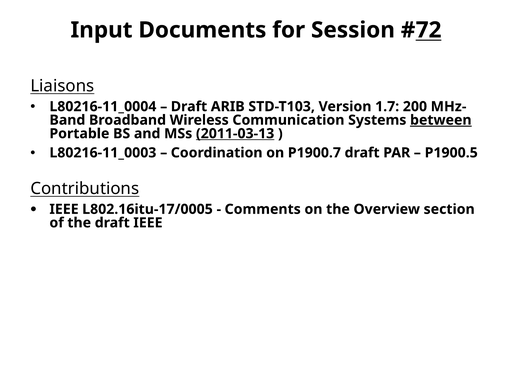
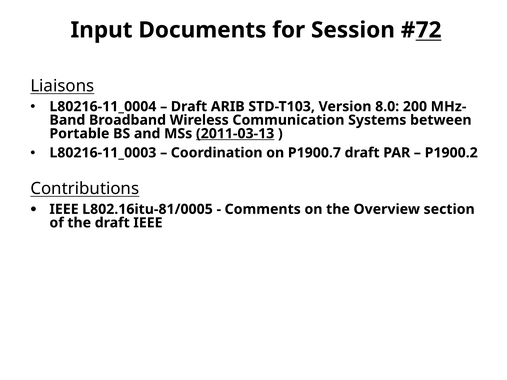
1.7: 1.7 -> 8.0
between underline: present -> none
P1900.5: P1900.5 -> P1900.2
L802.16itu-17/0005: L802.16itu-17/0005 -> L802.16itu-81/0005
